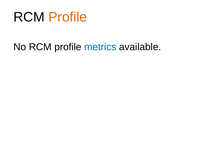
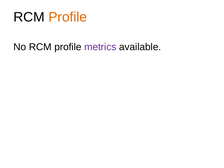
metrics colour: blue -> purple
